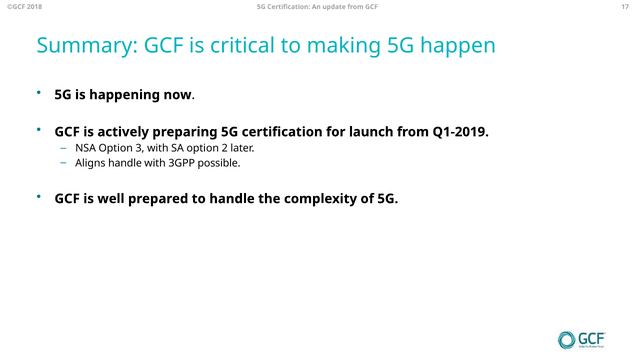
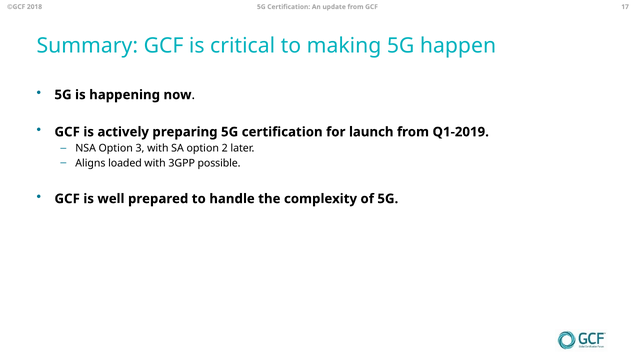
Aligns handle: handle -> loaded
